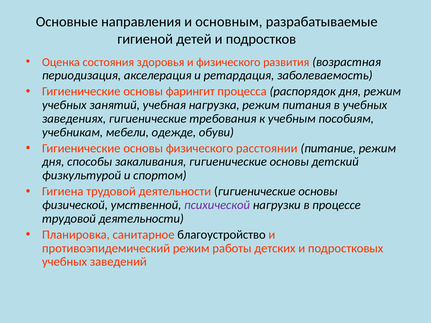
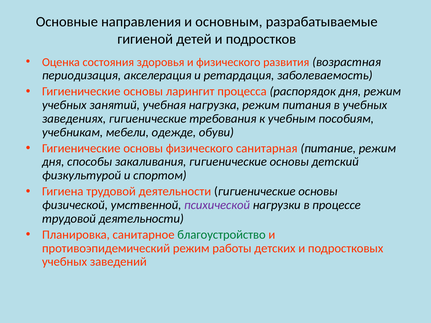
фарингит: фарингит -> ларингит
расстоянии: расстоянии -> санитарная
благоустройство colour: black -> green
